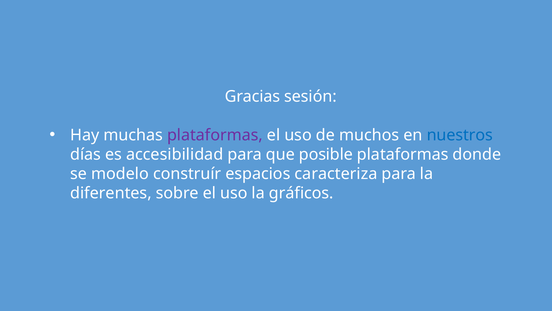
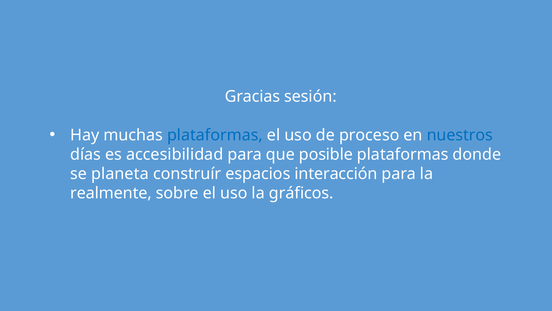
plataformas at (215, 135) colour: purple -> blue
muchos: muchos -> proceso
modelo: modelo -> planeta
caracteriza: caracteriza -> interacción
diferentes: diferentes -> realmente
